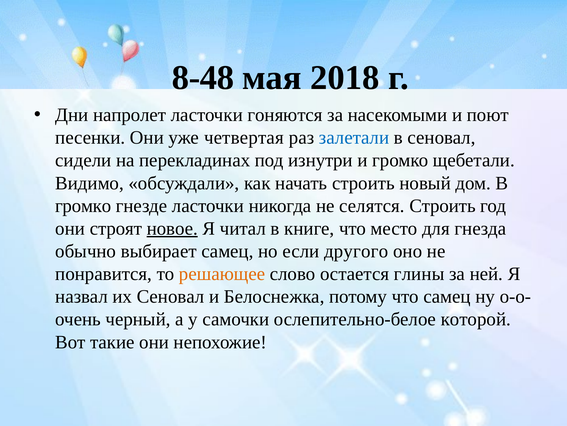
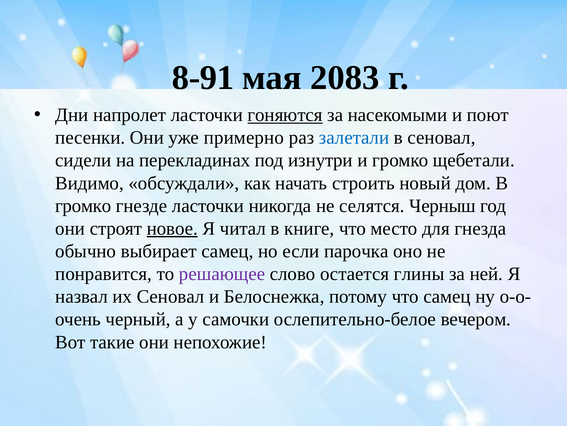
8-48: 8-48 -> 8-91
2018: 2018 -> 2083
гоняются underline: none -> present
четвертая: четвертая -> примерно
селятся Строить: Строить -> Черныш
другого: другого -> парочка
решающее colour: orange -> purple
которой: которой -> вечером
